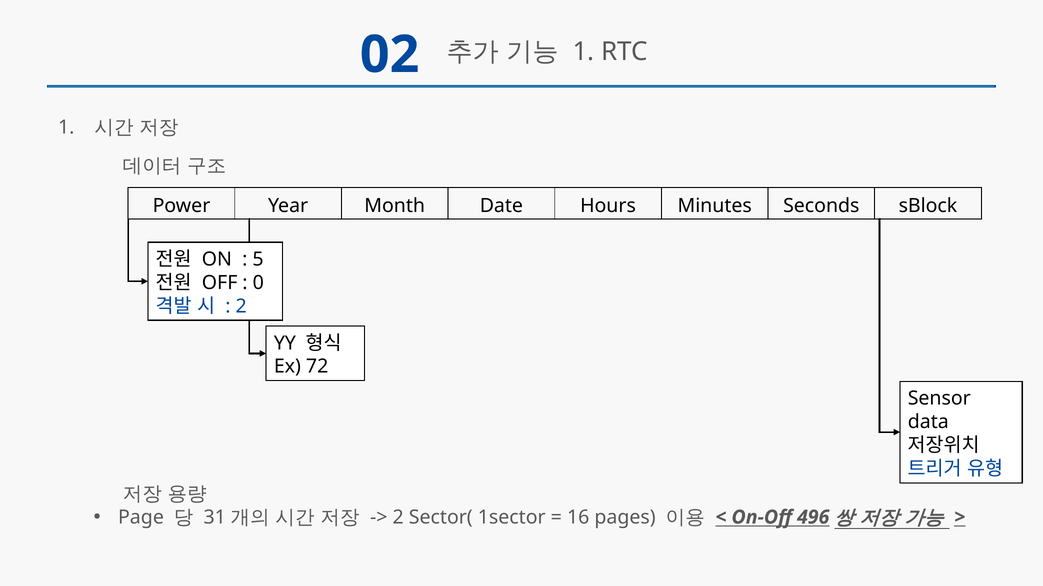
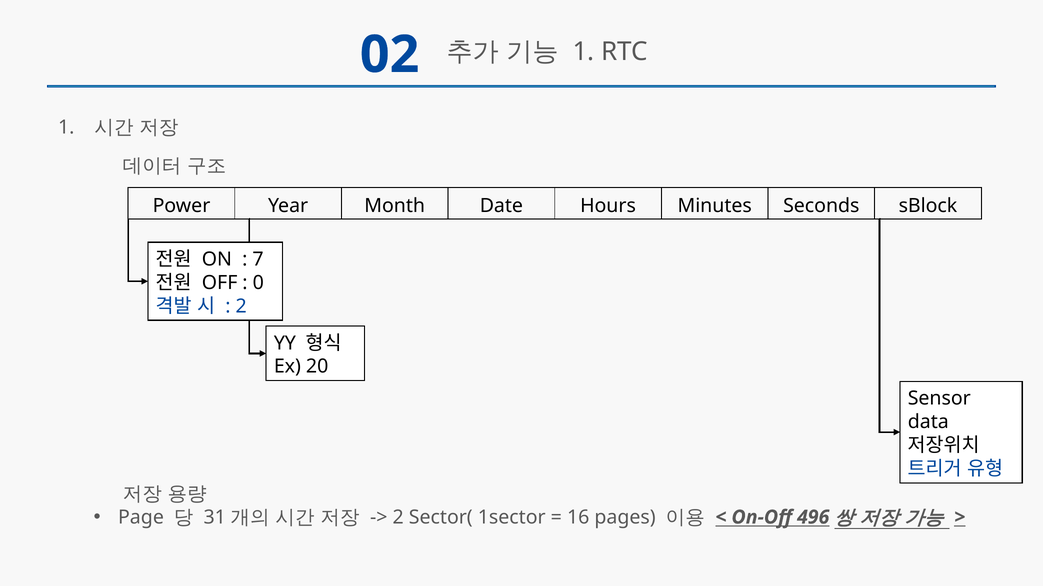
5: 5 -> 7
72: 72 -> 20
